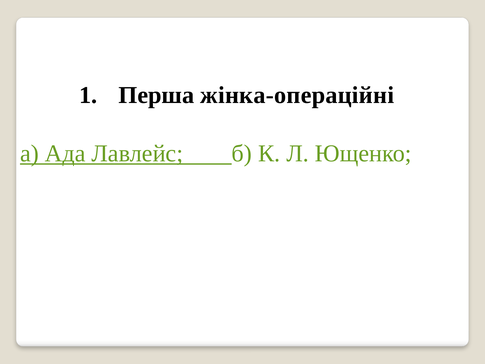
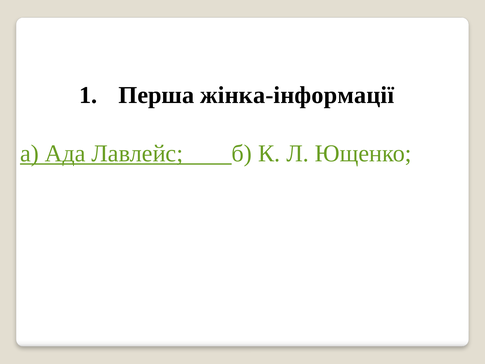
жінка-операційні: жінка-операційні -> жінка-інформації
